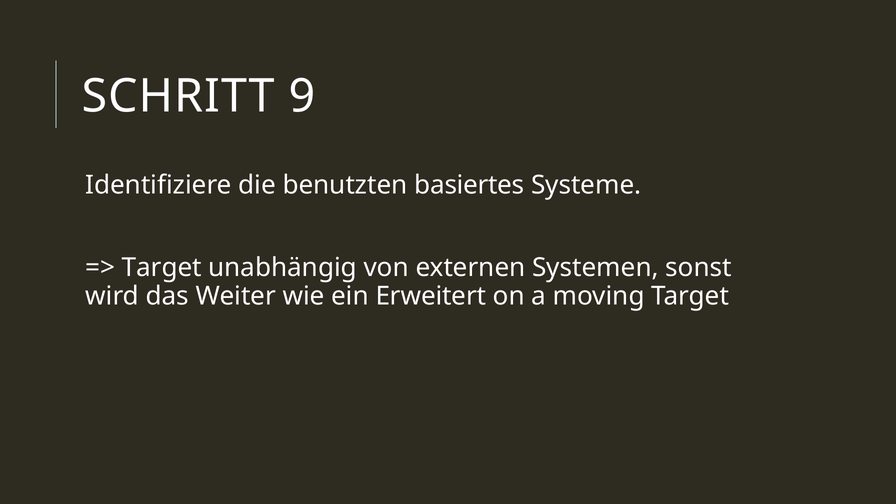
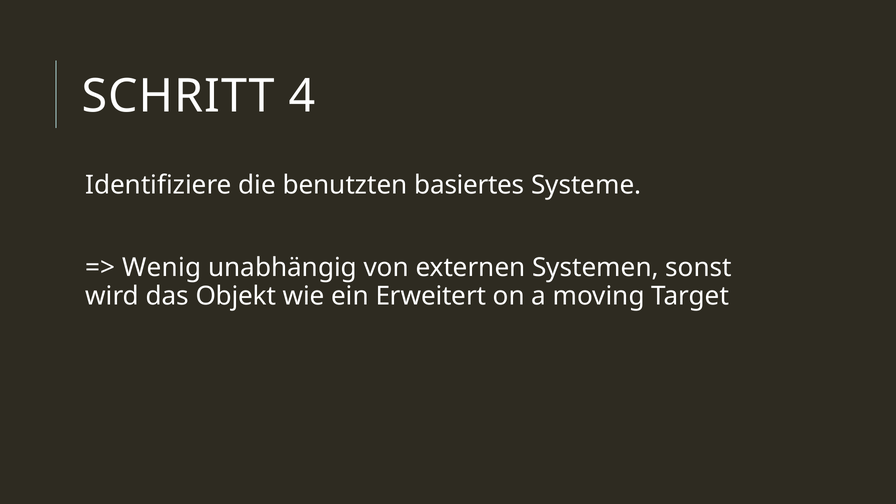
9: 9 -> 4
Target at (162, 268): Target -> Wenig
Weiter: Weiter -> Objekt
